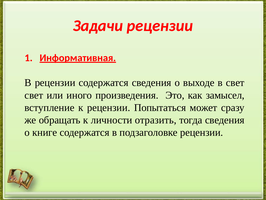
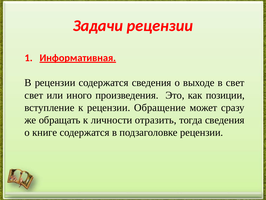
замысел: замысел -> позиции
Попытаться: Попытаться -> Обращение
